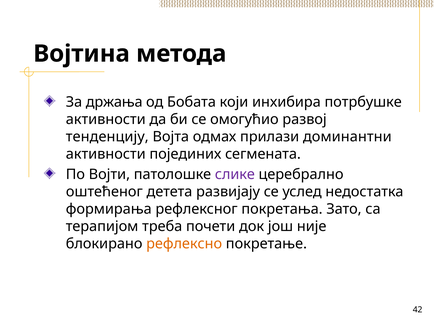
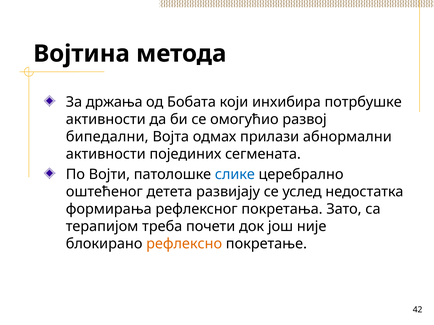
тенденцију: тенденцију -> бипедални
доминантни: доминантни -> абнормални
слике colour: purple -> blue
